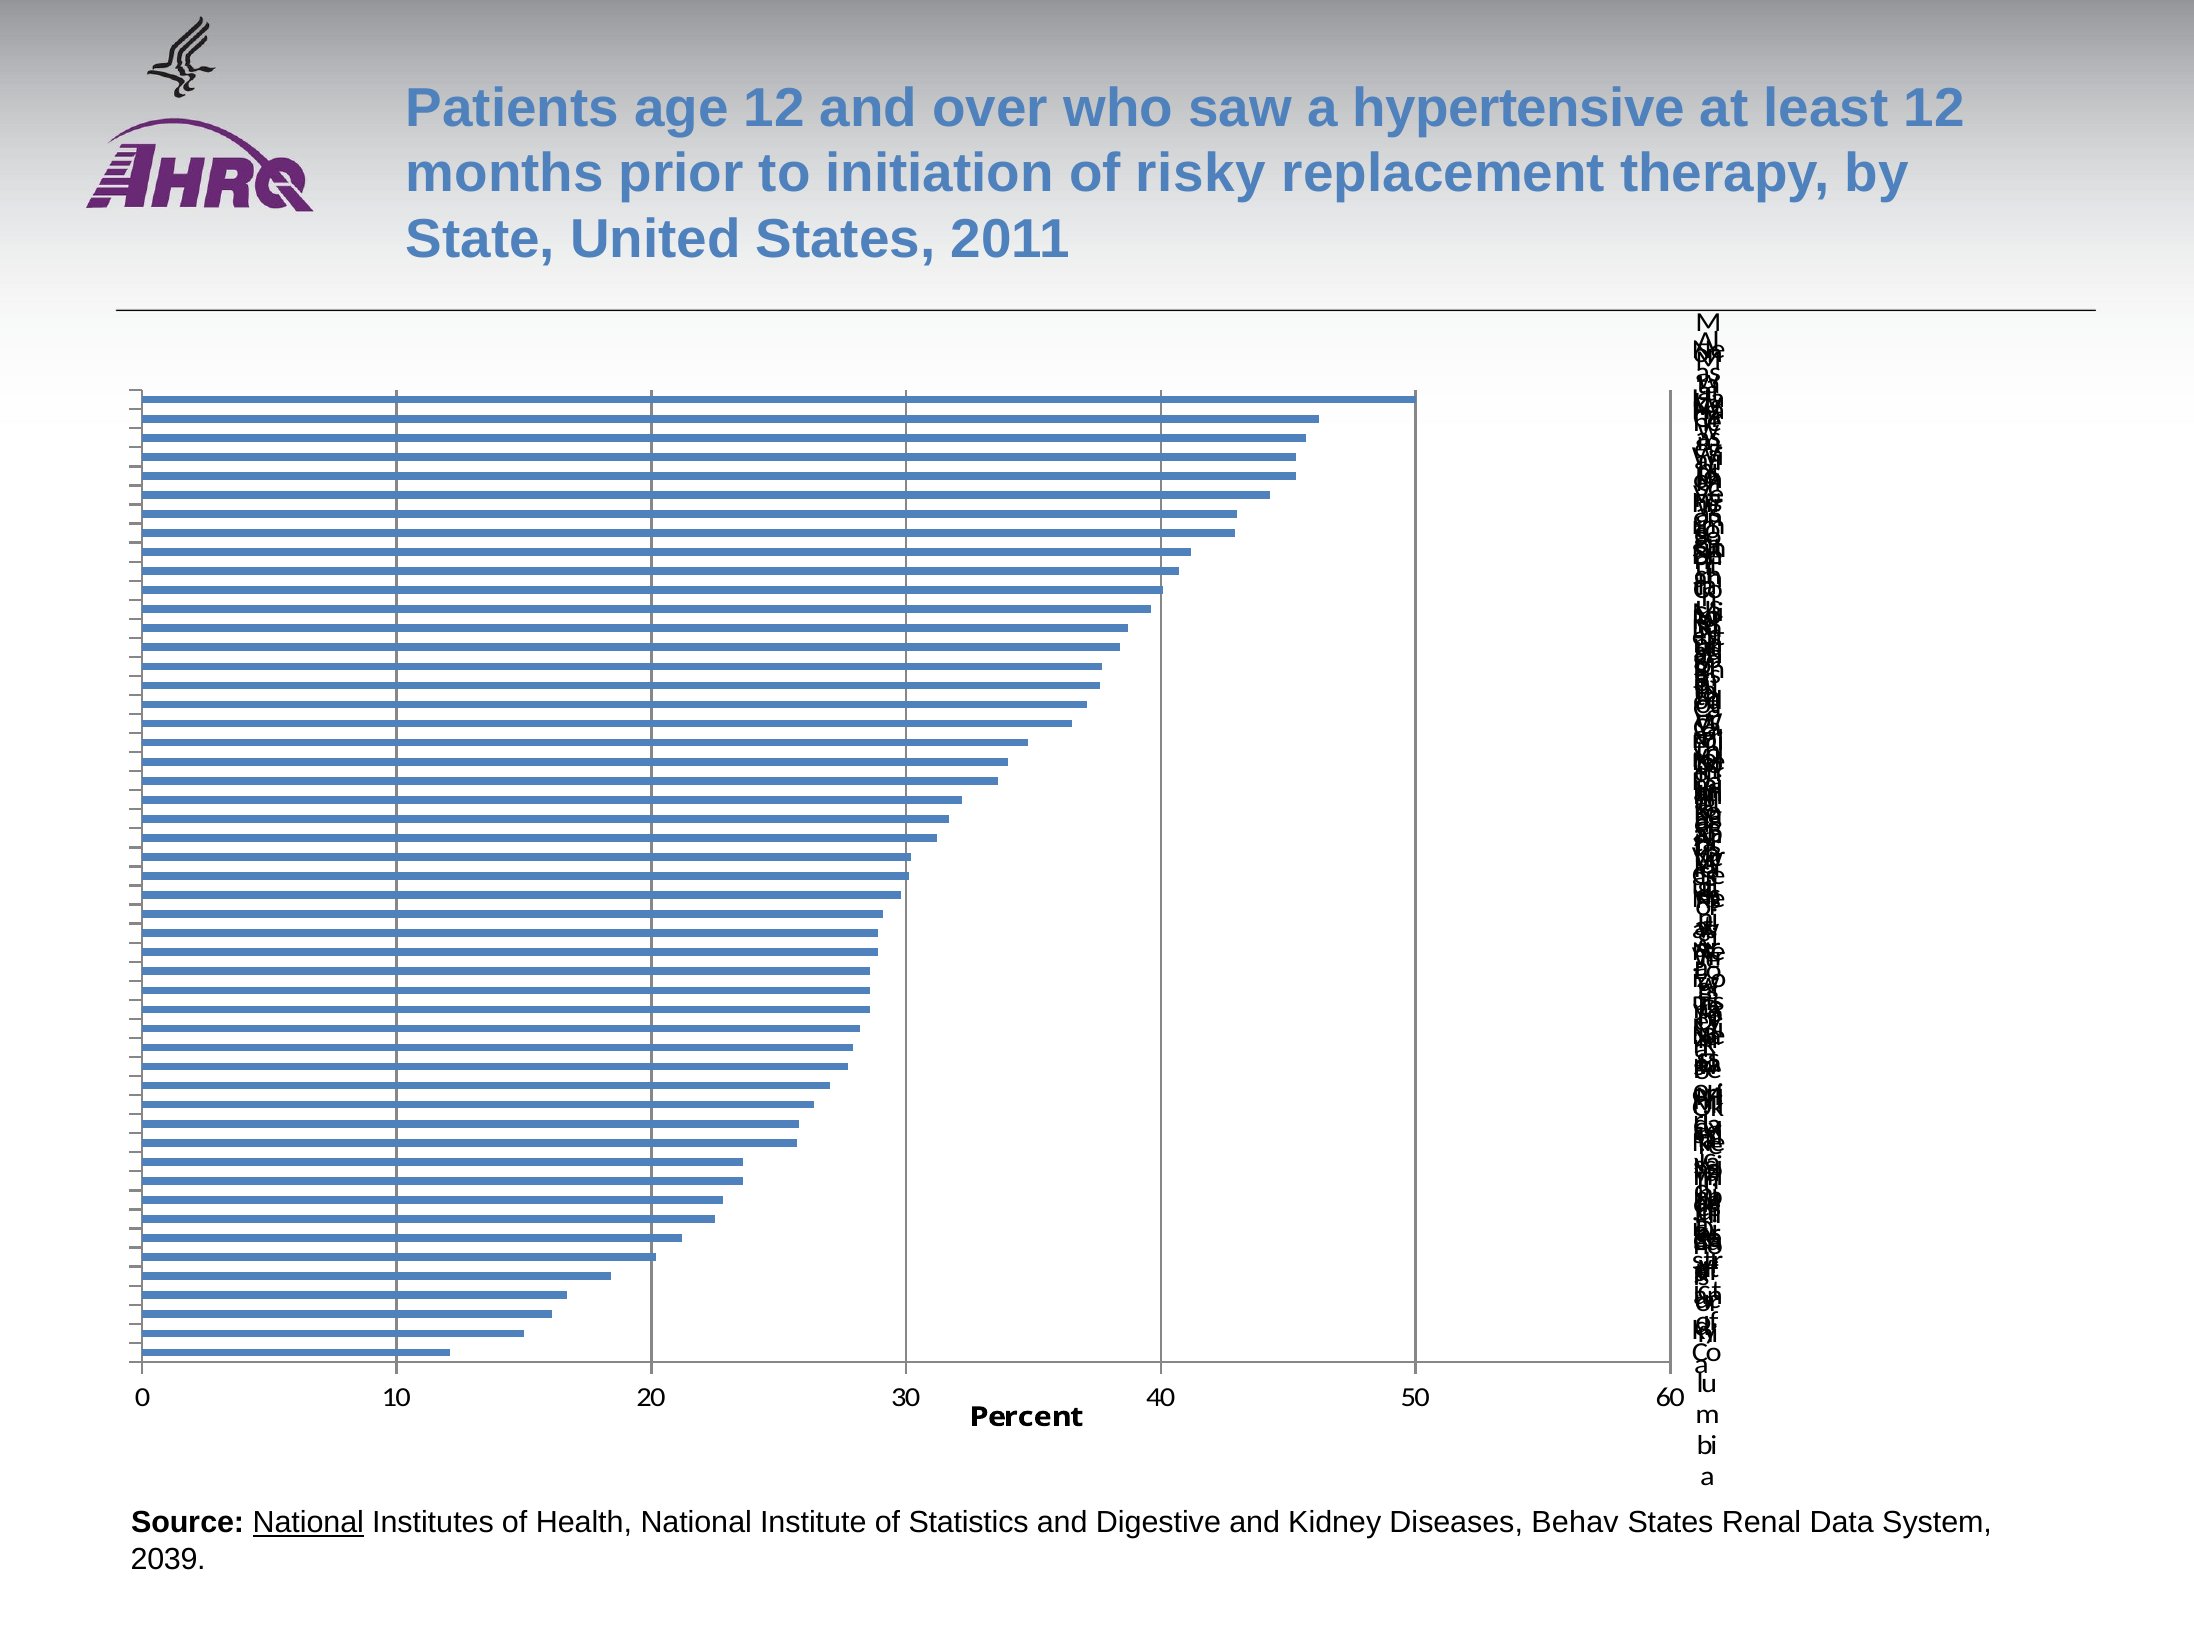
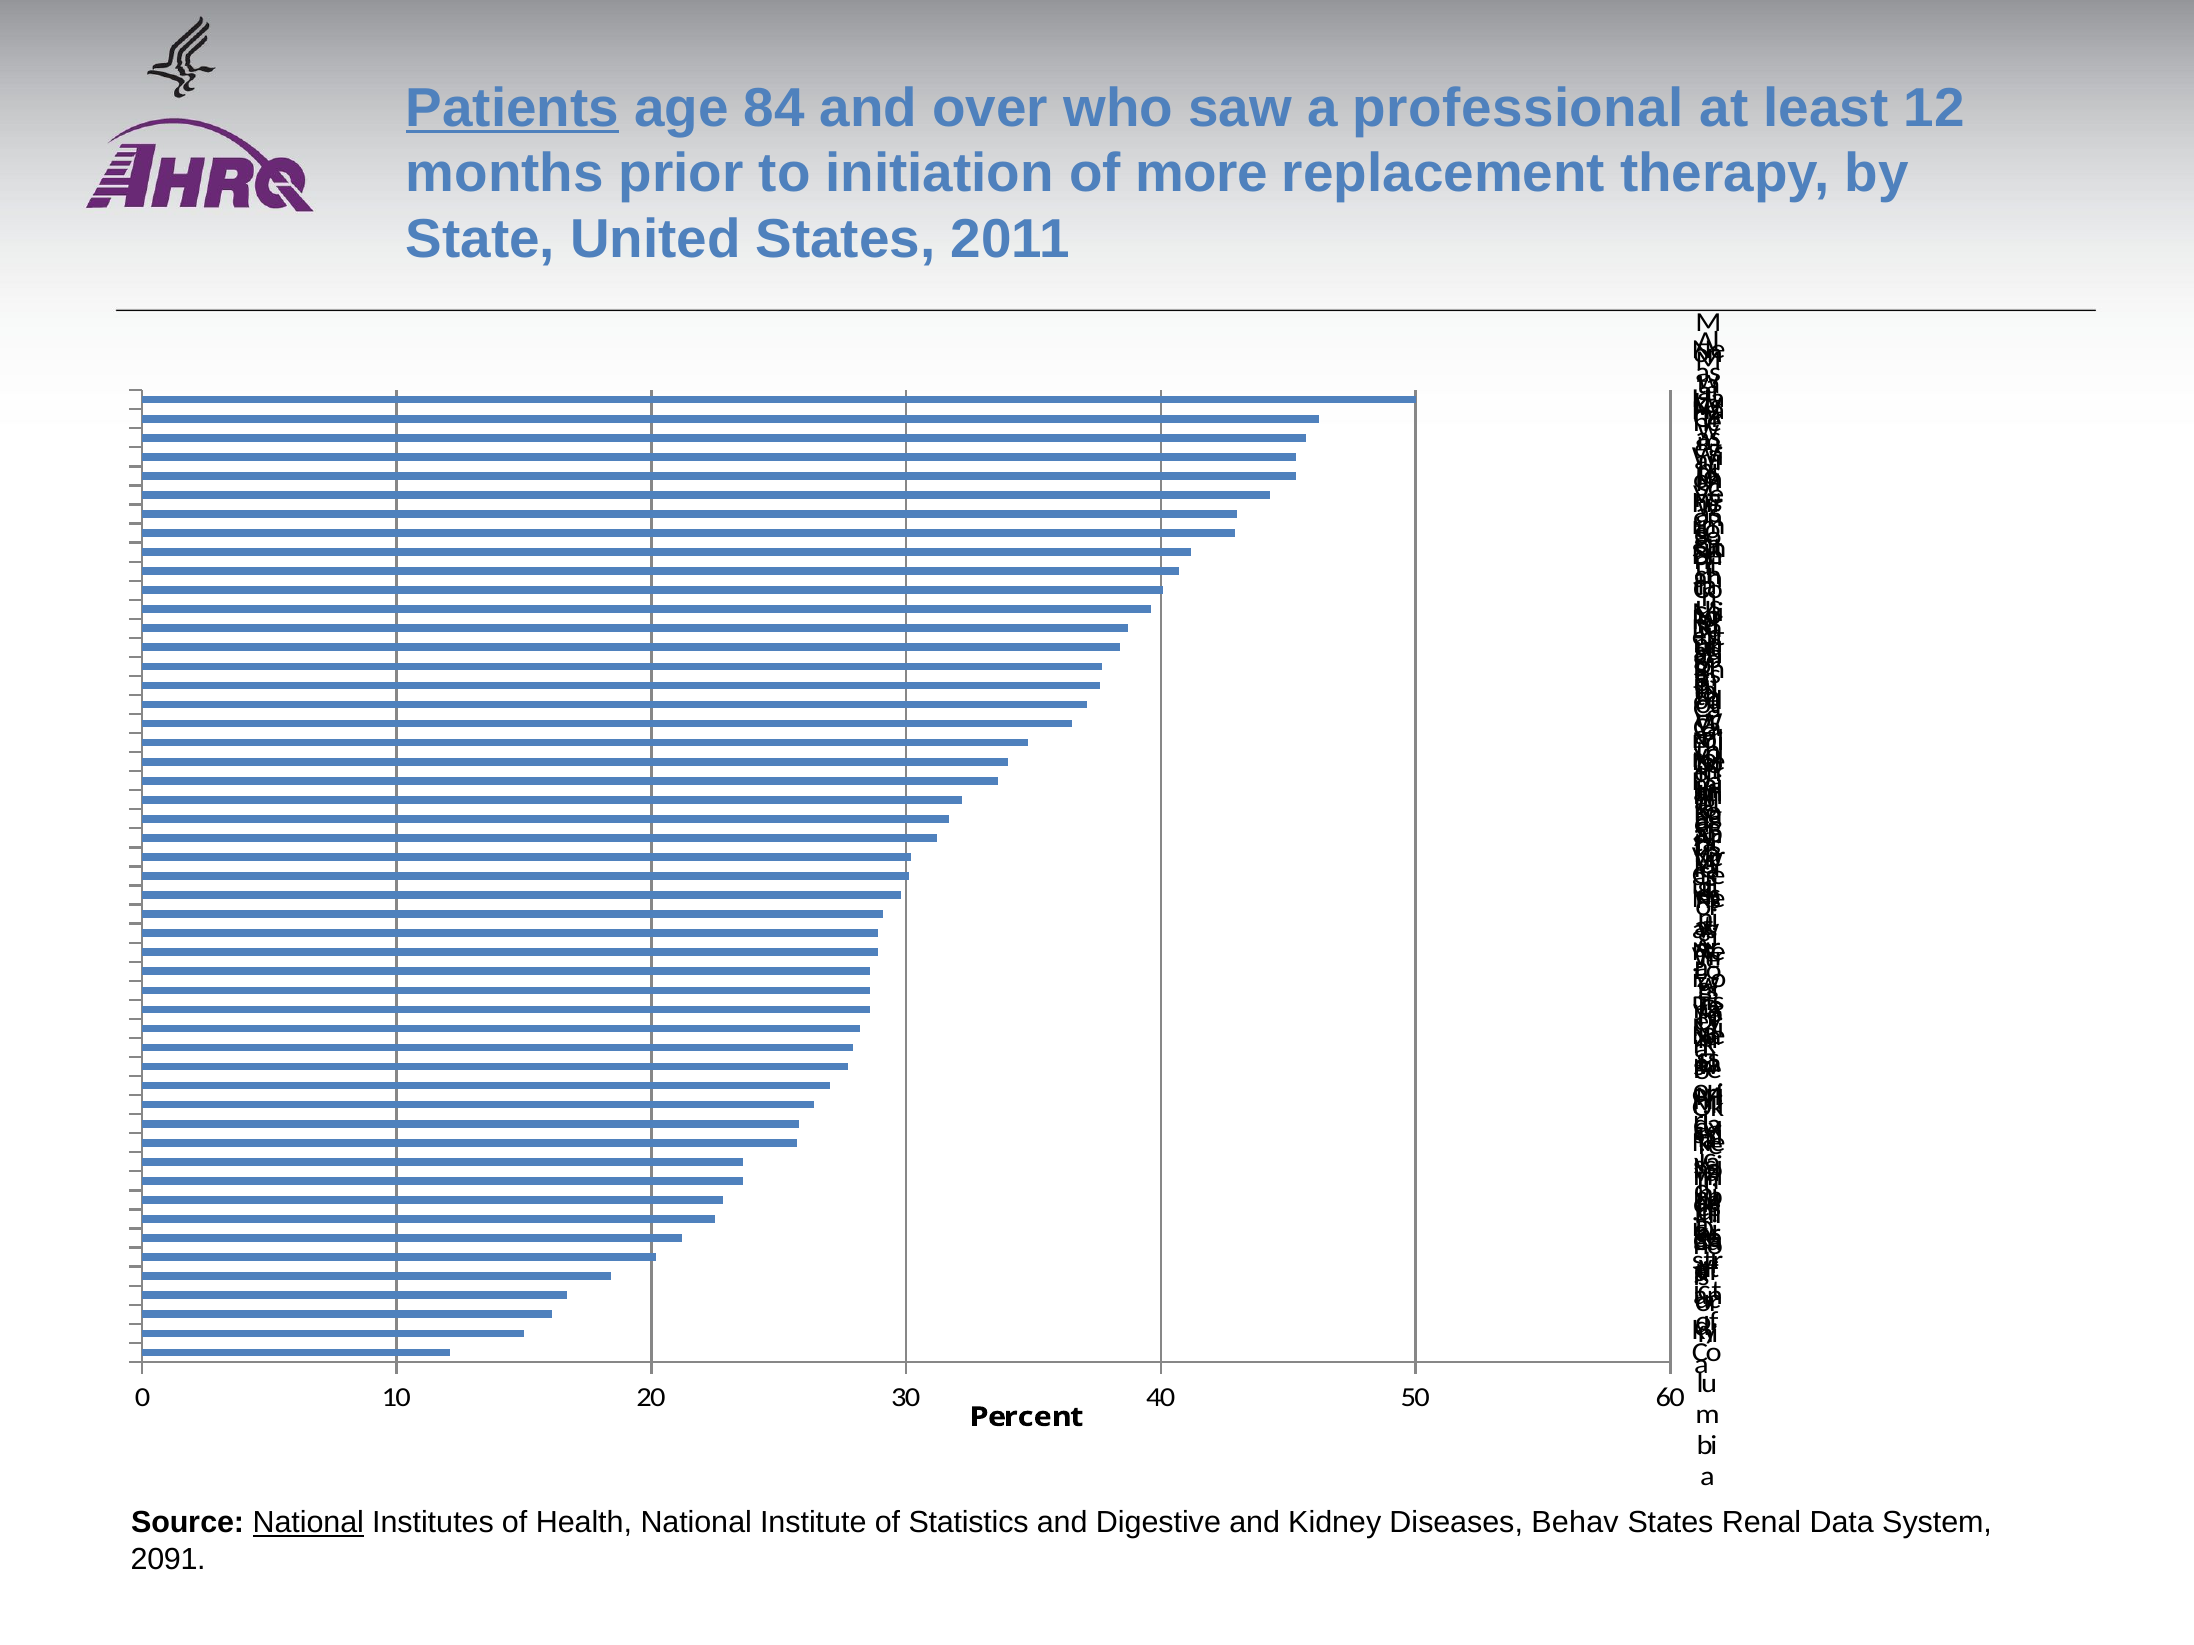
Patients underline: none -> present
age 12: 12 -> 84
hypertensive: hypertensive -> professional
risky: risky -> more
2039: 2039 -> 2091
